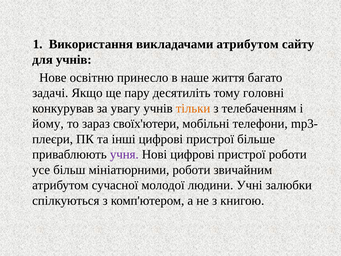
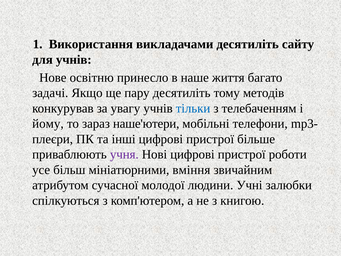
викладачами атрибутом: атрибутом -> десятиліть
головні: головні -> методів
тільки colour: orange -> blue
своїх'ютери: своїх'ютери -> наше'ютери
мініатюрними роботи: роботи -> вміння
